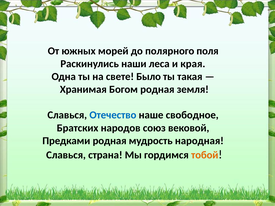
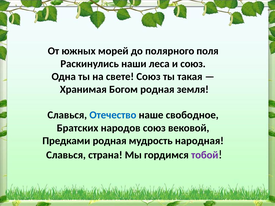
и края: края -> союз
свете Было: Было -> Союз
тобой colour: orange -> purple
